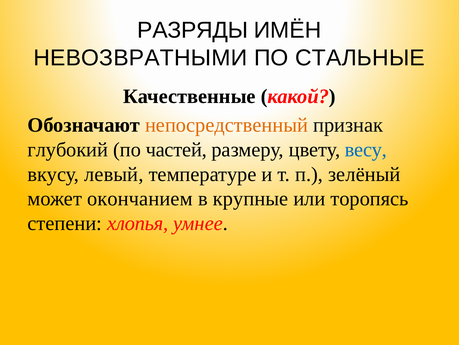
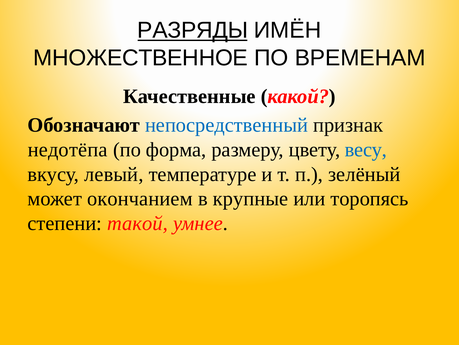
РАЗРЯДЫ underline: none -> present
НЕВОЗВРАТНЫМИ: НЕВОЗВРАТНЫМИ -> МНОЖЕСТВЕННОЕ
СТАЛЬНЫЕ: СТАЛЬНЫЕ -> ВРЕМЕНАМ
непосредственный colour: orange -> blue
глубокий: глубокий -> недотёпа
частей: частей -> форма
хлопья: хлопья -> такой
